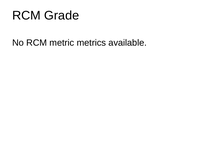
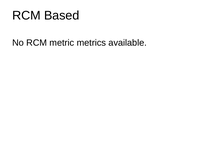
Grade: Grade -> Based
